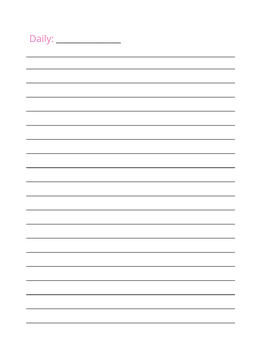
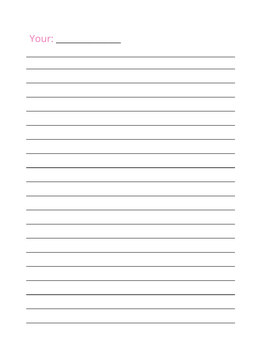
Daily: Daily -> Your
